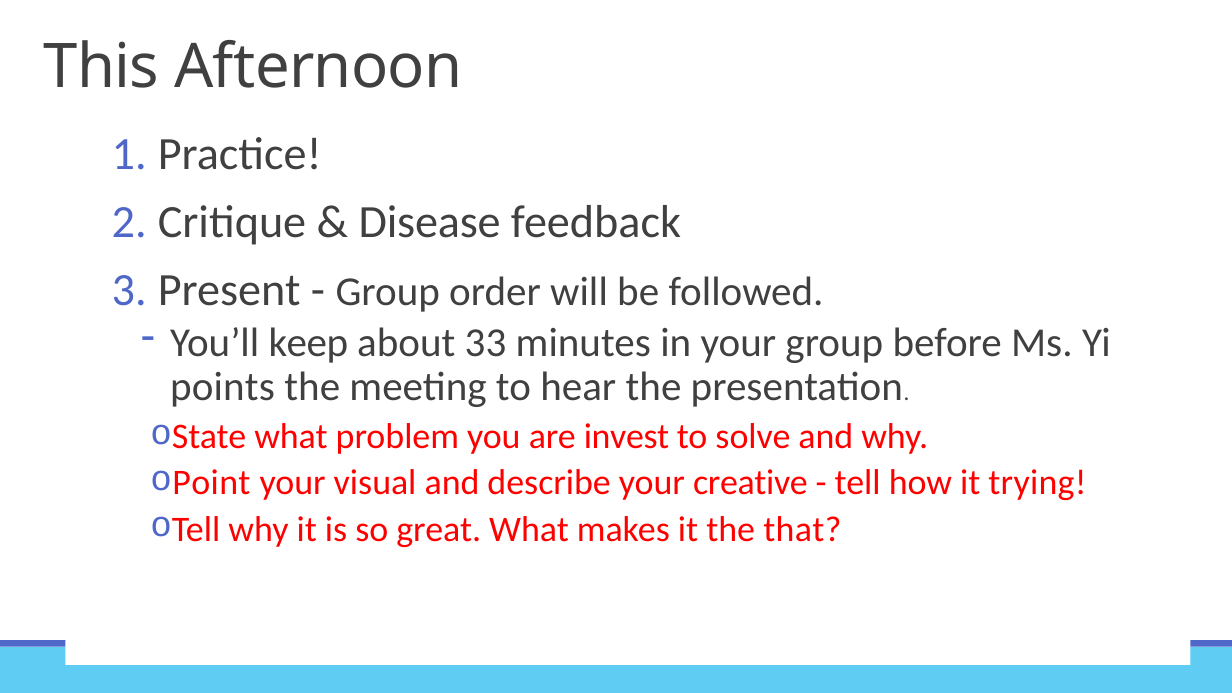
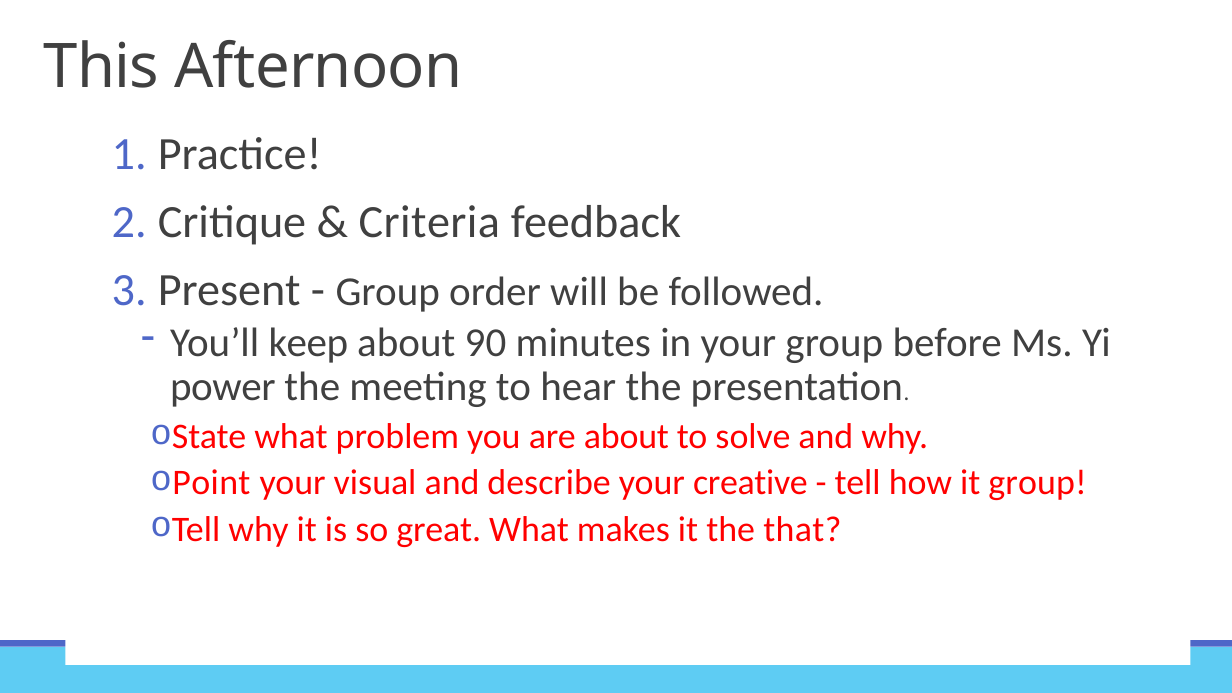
Disease: Disease -> Criteria
33: 33 -> 90
points: points -> power
are invest: invest -> about
it trying: trying -> group
